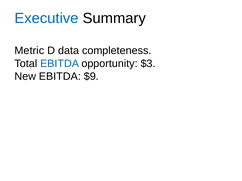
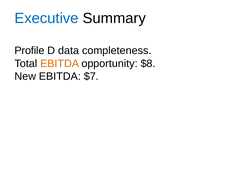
Metric: Metric -> Profile
EBITDA at (60, 64) colour: blue -> orange
$3: $3 -> $8
$9: $9 -> $7
